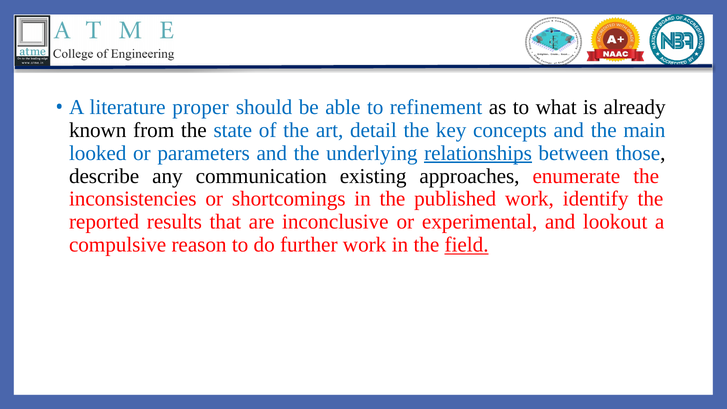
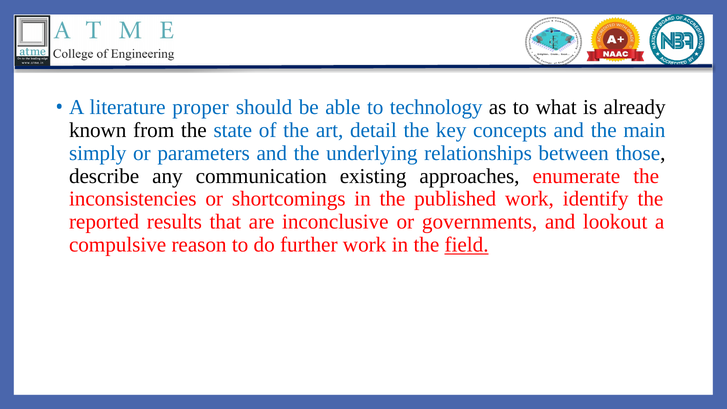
refinement: refinement -> technology
looked: looked -> simply
relationships underline: present -> none
experimental: experimental -> governments
